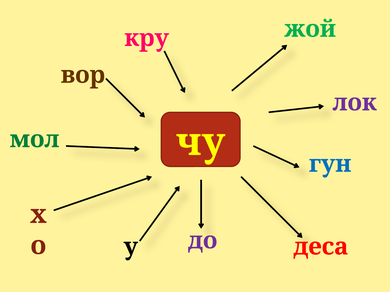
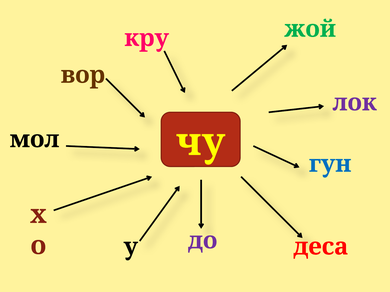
мол colour: green -> black
